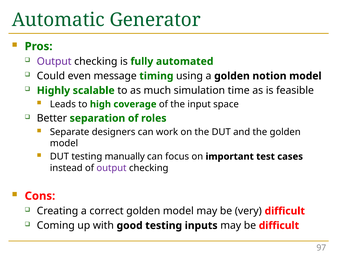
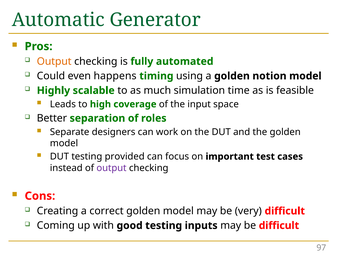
Output at (54, 61) colour: purple -> orange
message: message -> happens
manually: manually -> provided
